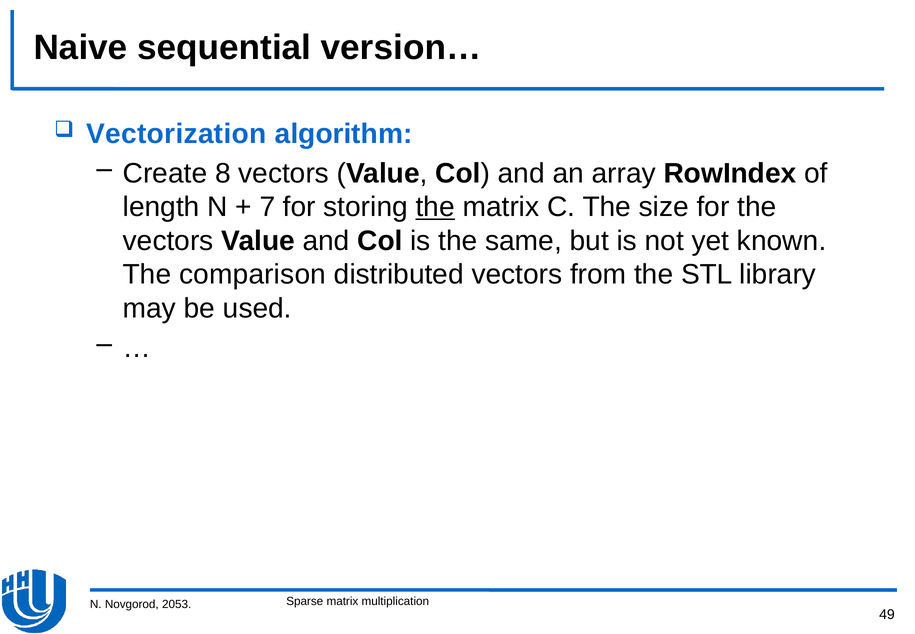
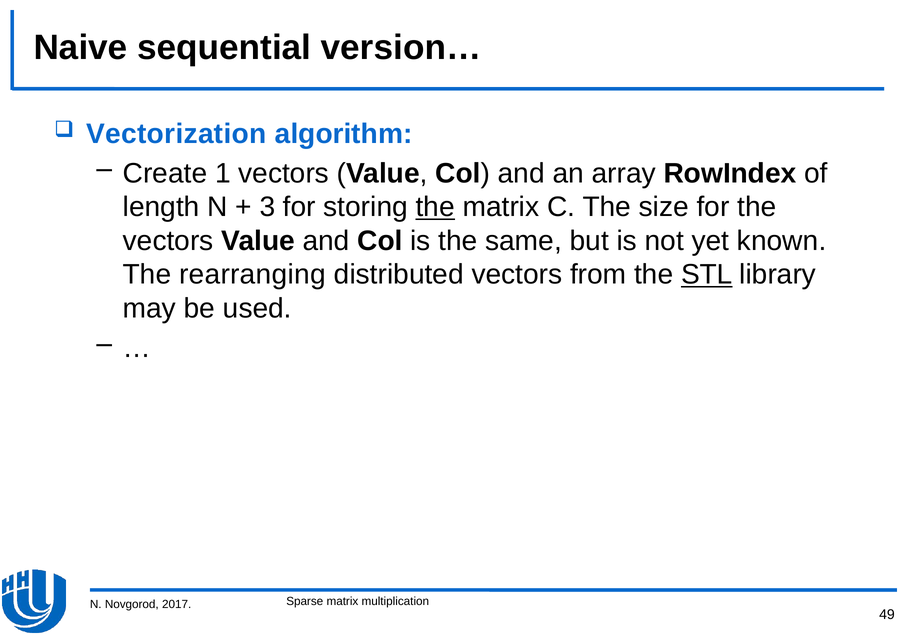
8: 8 -> 1
7: 7 -> 3
comparison: comparison -> rearranging
STL underline: none -> present
2053: 2053 -> 2017
